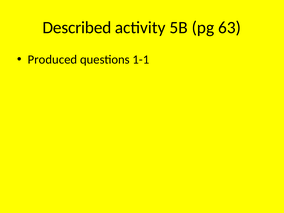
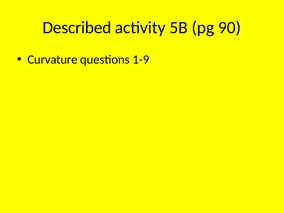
63: 63 -> 90
Produced: Produced -> Curvature
1-1: 1-1 -> 1-9
